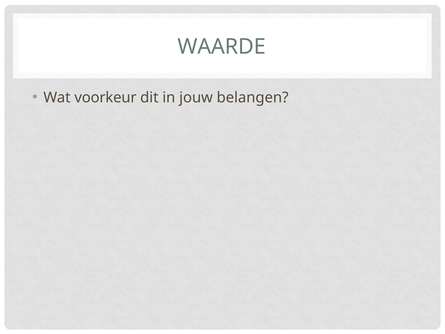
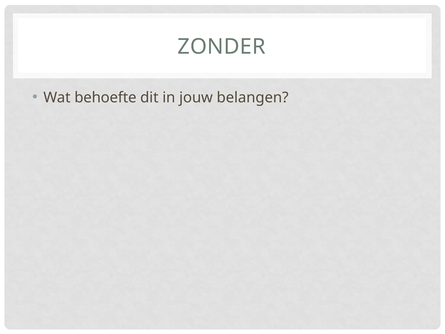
WAARDE: WAARDE -> ZONDER
voorkeur: voorkeur -> behoefte
